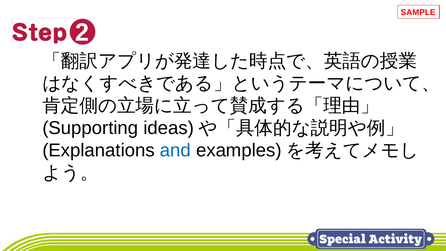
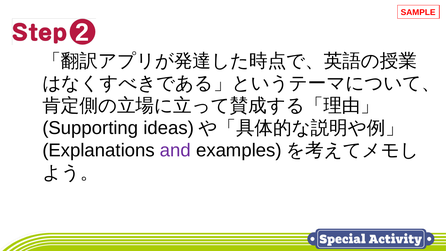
and colour: blue -> purple
